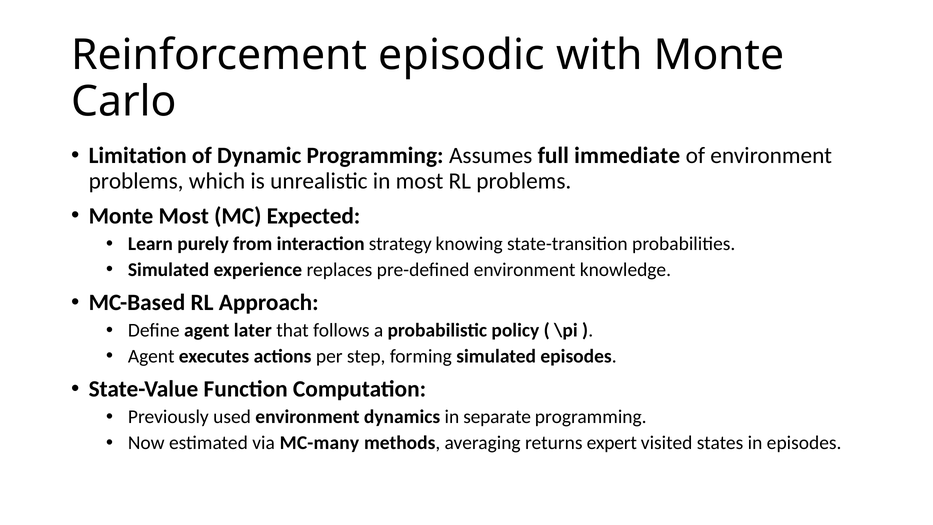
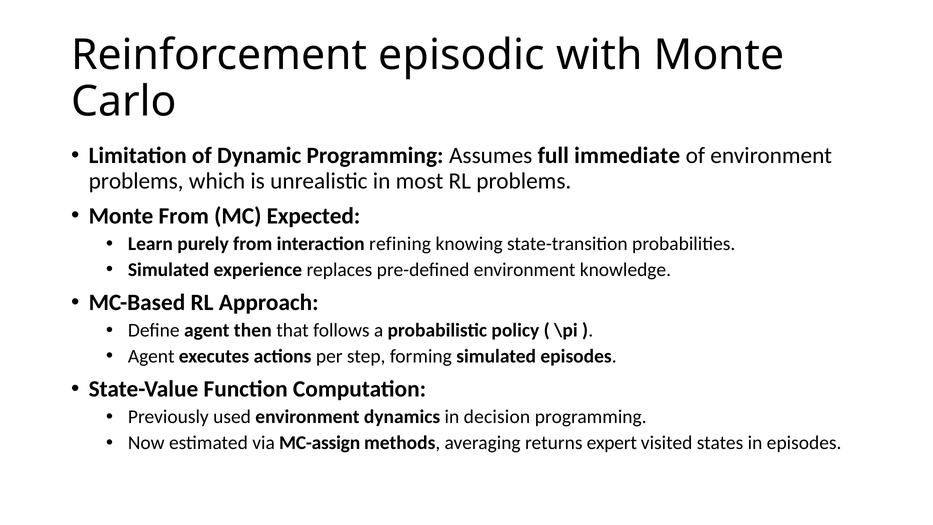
Monte Most: Most -> From
strategy: strategy -> refining
later: later -> then
separate: separate -> decision
MC-many: MC-many -> MC-assign
